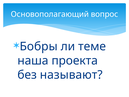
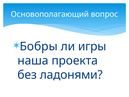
теме: теме -> игры
называют: называют -> ладонями
